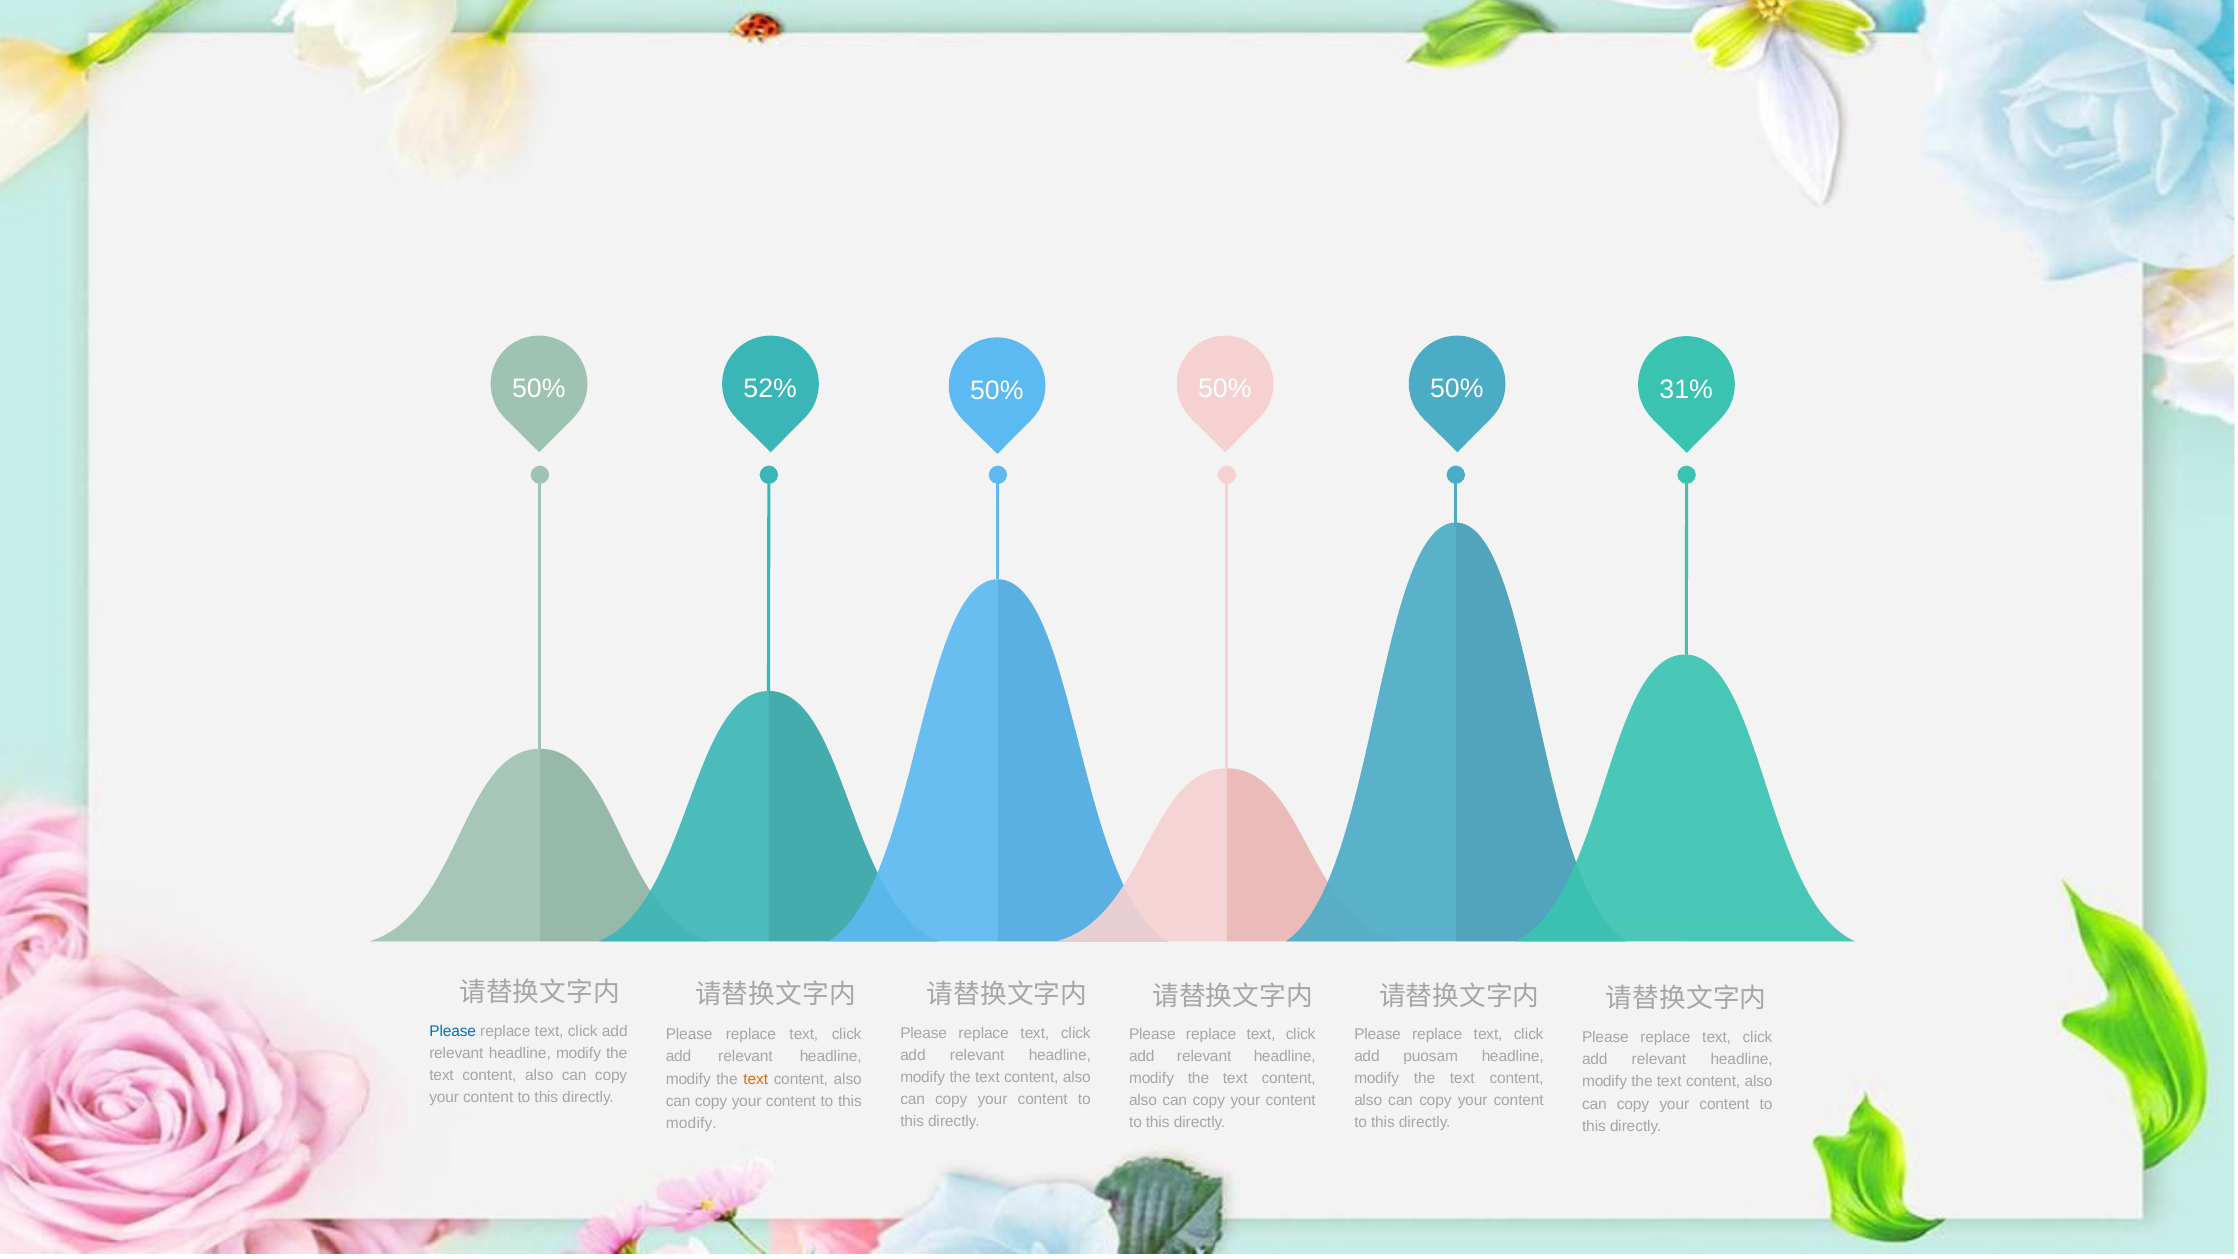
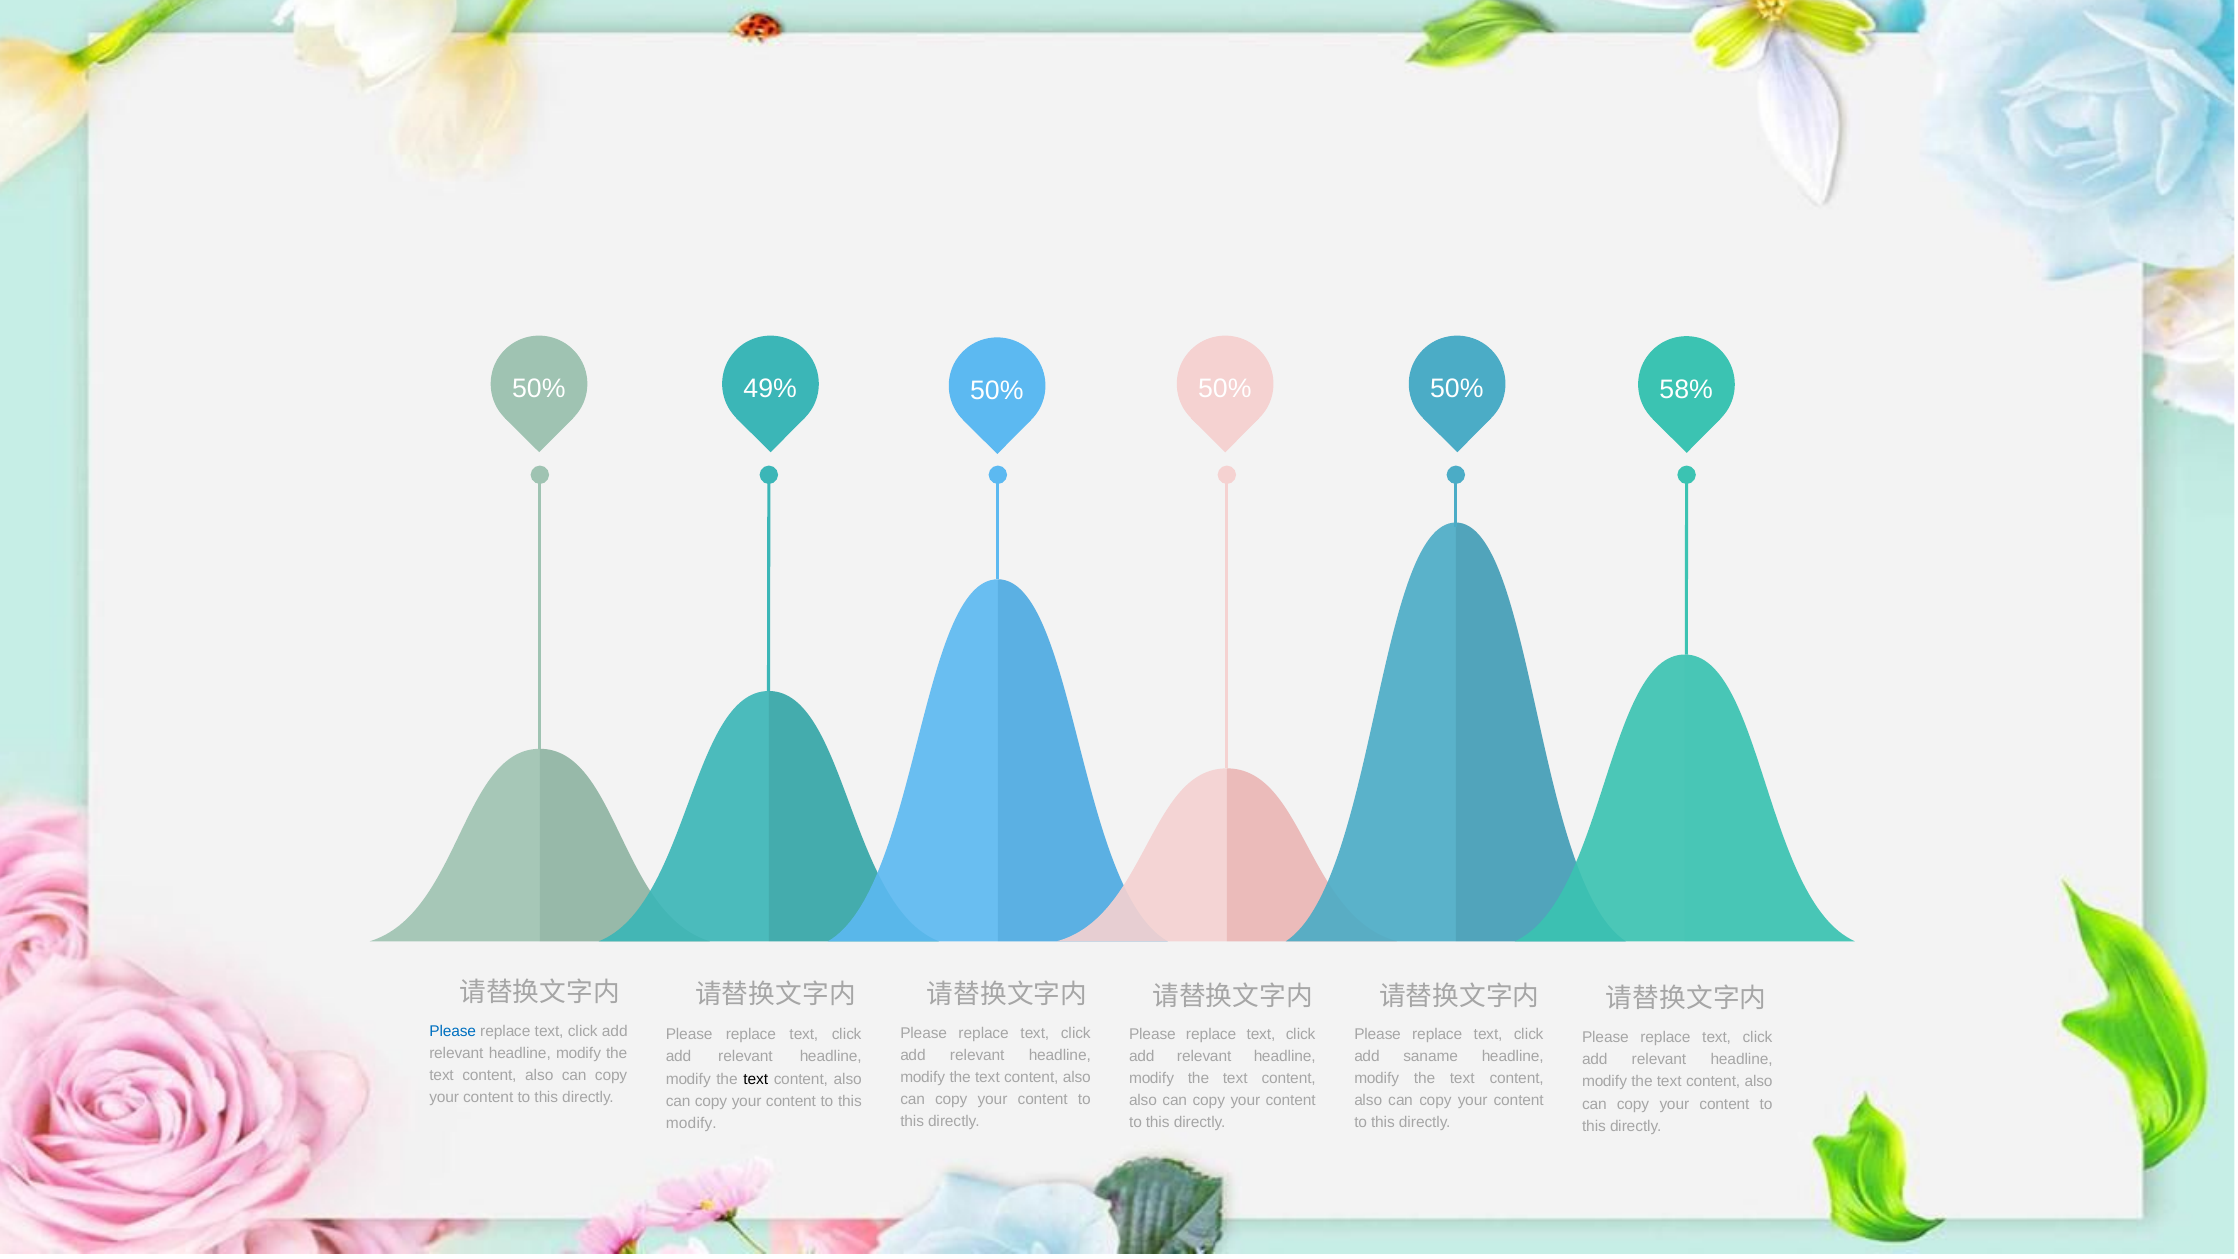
52%: 52% -> 49%
31%: 31% -> 58%
puosam: puosam -> saname
text at (756, 1079) colour: orange -> black
